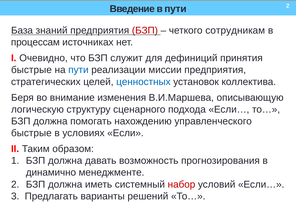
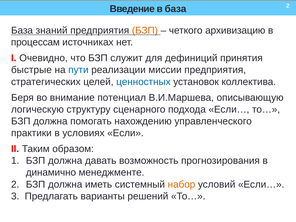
в пути: пути -> база
БЗП at (145, 30) colour: red -> orange
сотрудникам: сотрудникам -> архивизацию
изменения: изменения -> потенциал
быстрые at (31, 133): быстрые -> практики
набор colour: red -> orange
